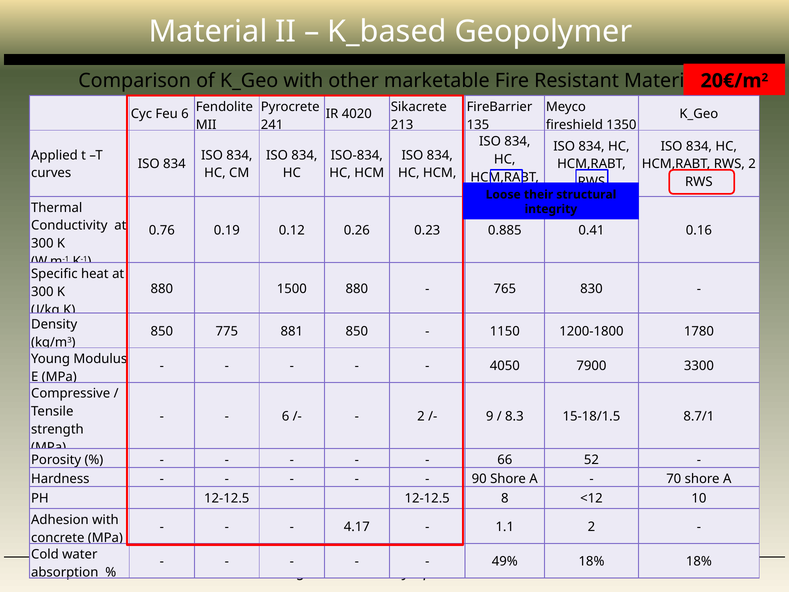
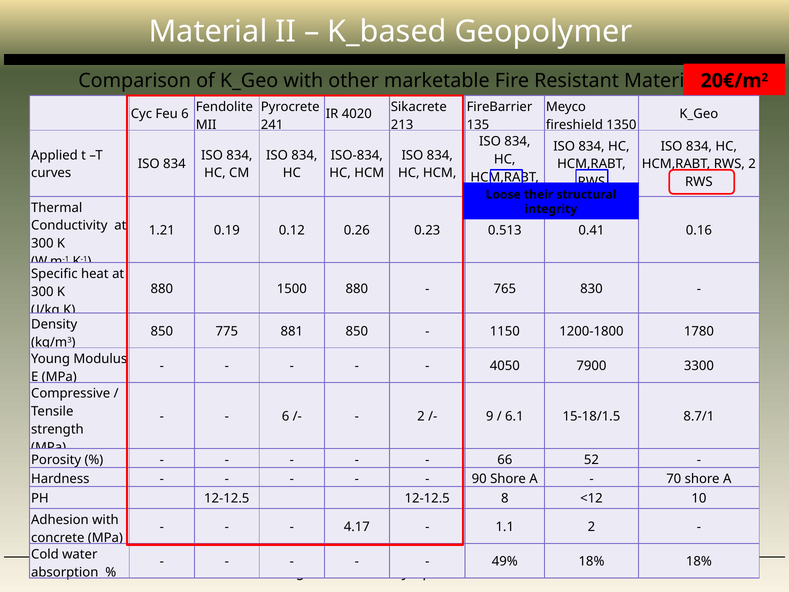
0.76: 0.76 -> 1.21
0.885: 0.885 -> 0.513
8.3: 8.3 -> 6.1
